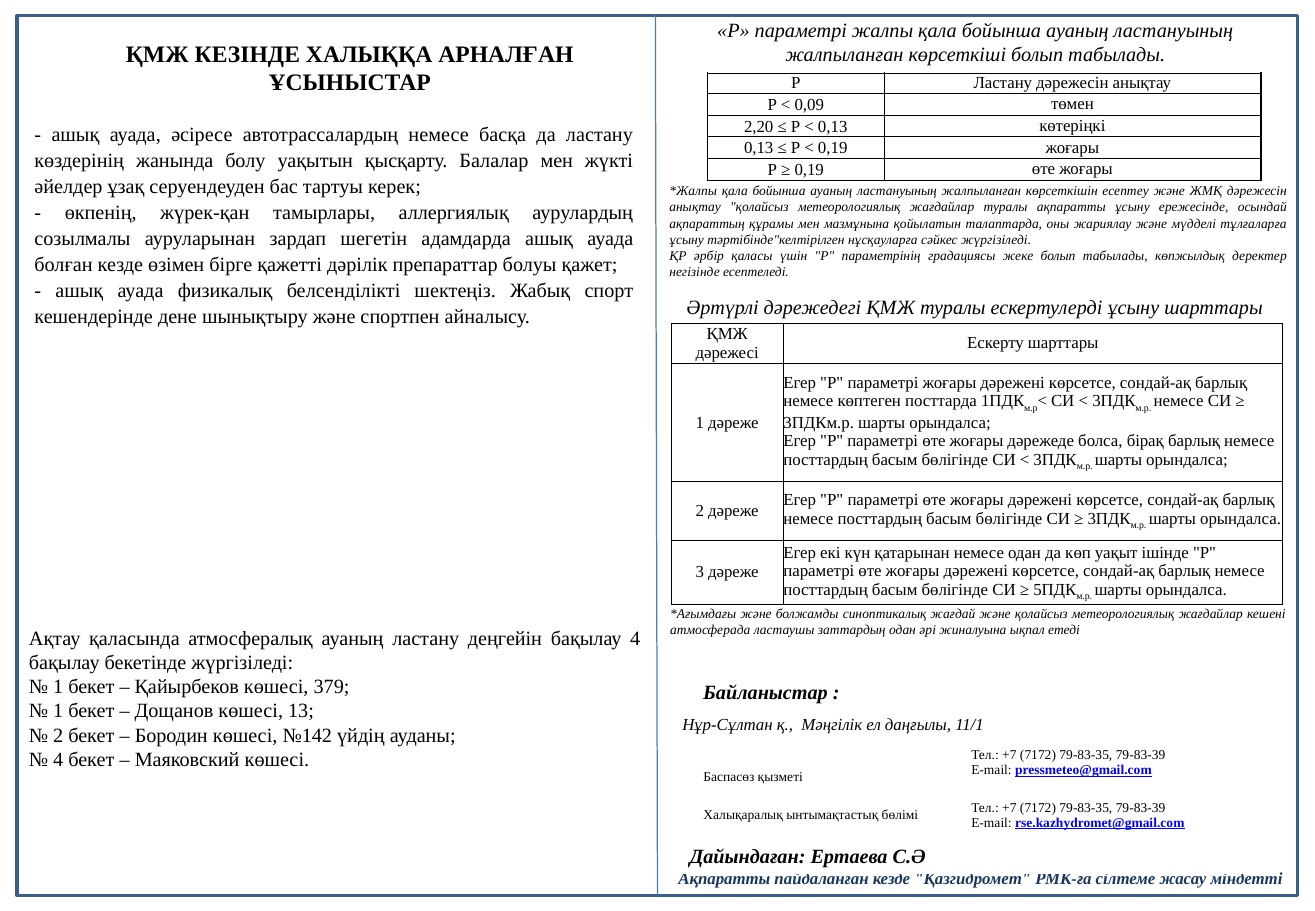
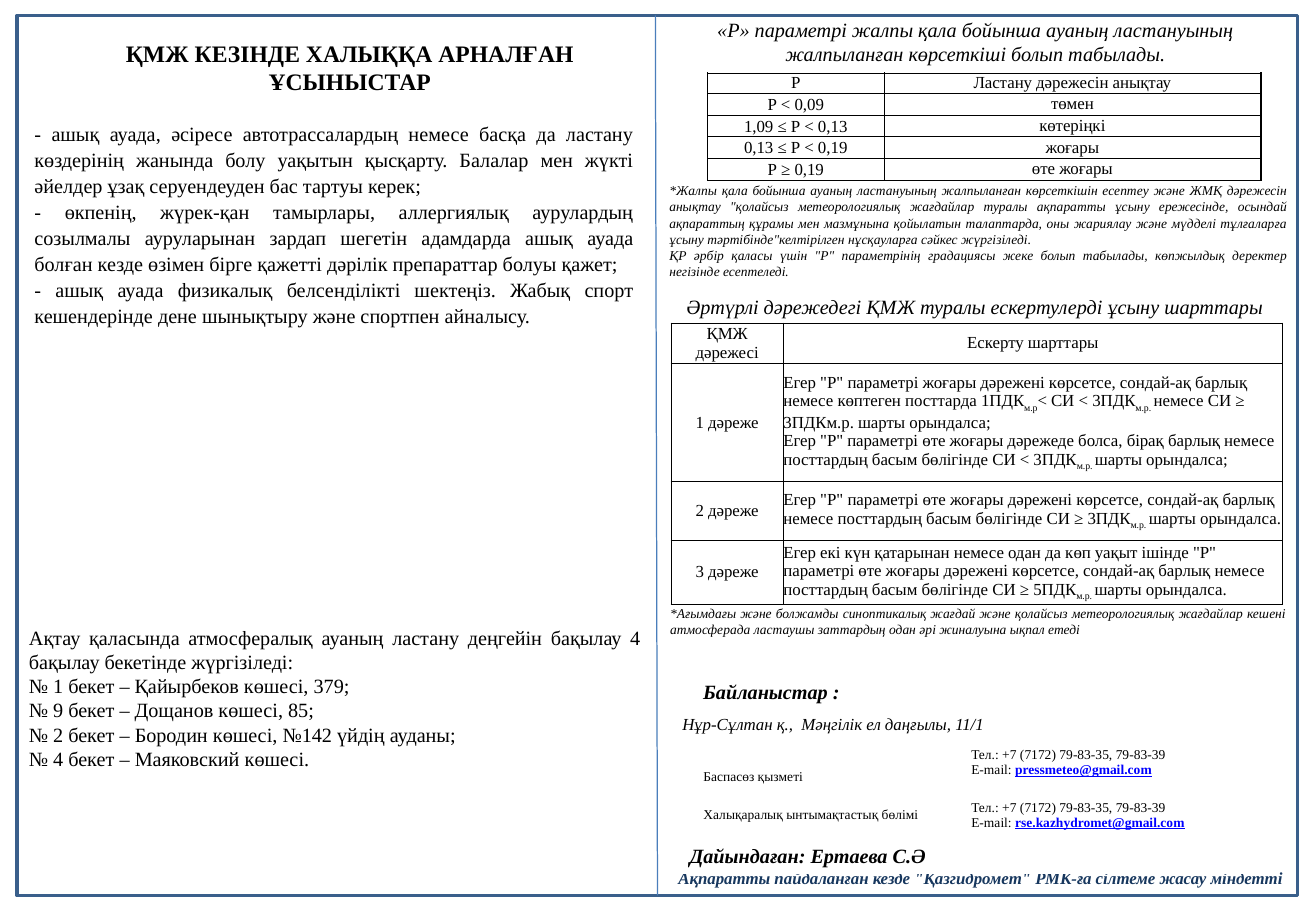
2,20: 2,20 -> 1,09
1 at (58, 711): 1 -> 9
13: 13 -> 85
